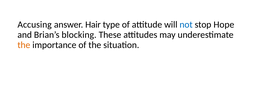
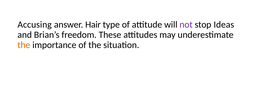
not colour: blue -> purple
Hope: Hope -> Ideas
blocking: blocking -> freedom
